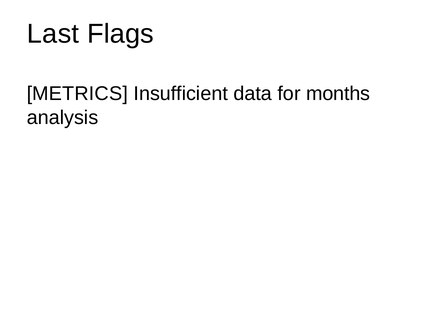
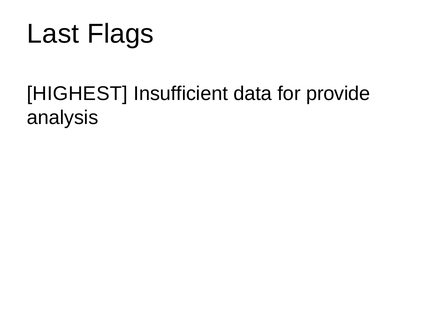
METRICS: METRICS -> HIGHEST
months: months -> provide
